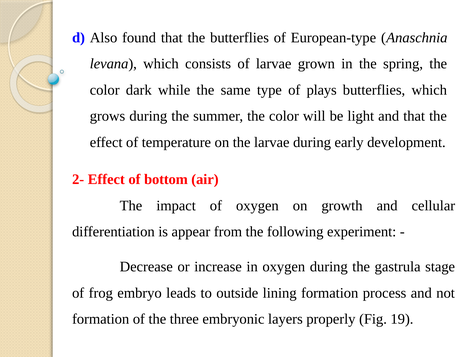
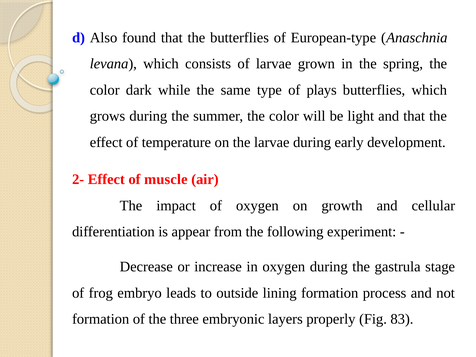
bottom: bottom -> muscle
19: 19 -> 83
